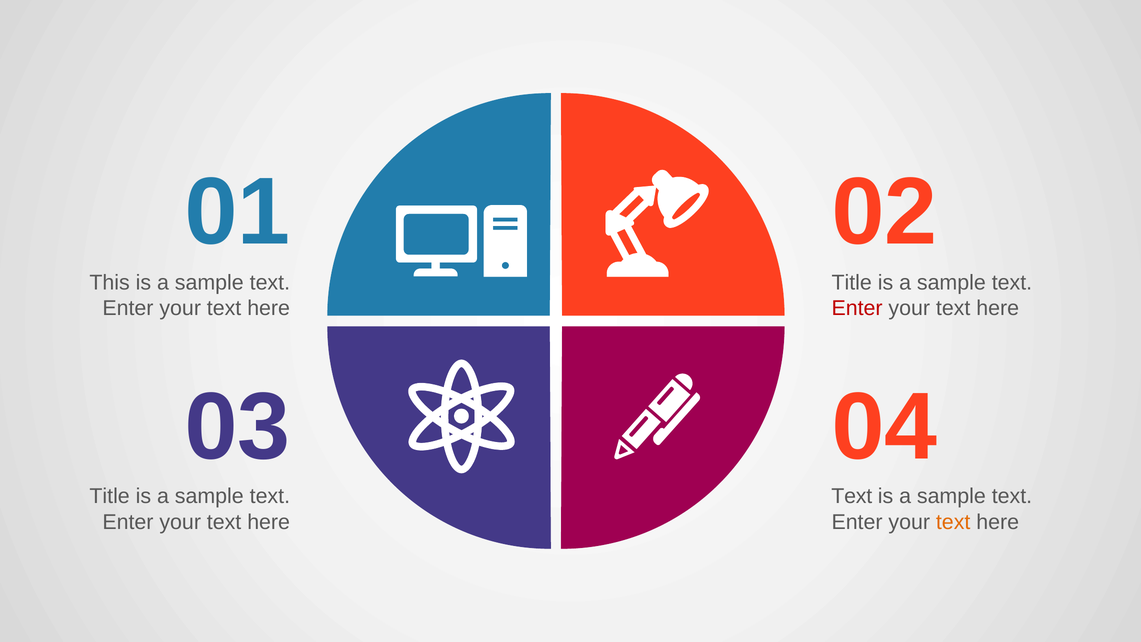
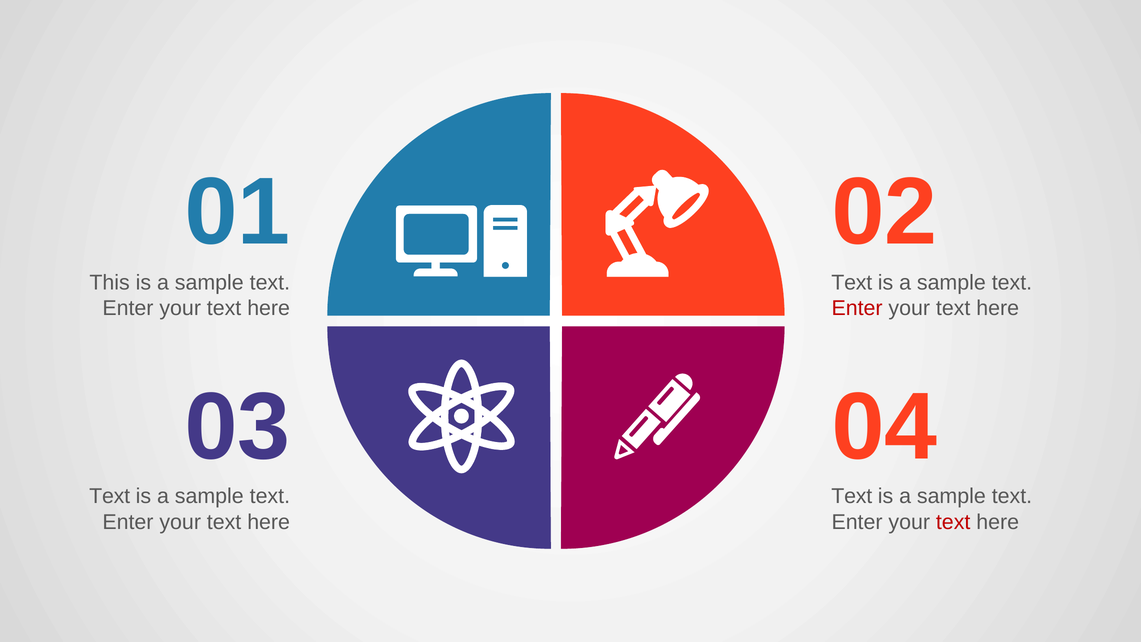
Title at (852, 283): Title -> Text
Title at (110, 496): Title -> Text
text at (953, 522) colour: orange -> red
